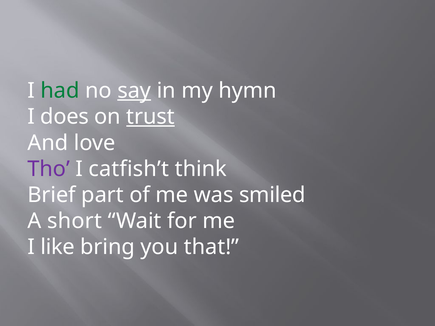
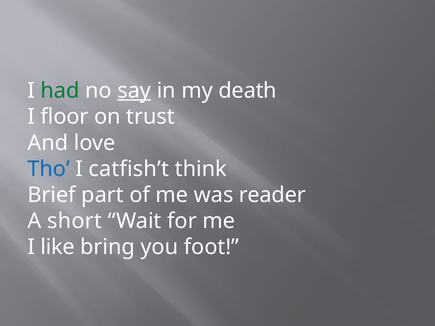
hymn: hymn -> death
does: does -> floor
trust underline: present -> none
Tho colour: purple -> blue
smiled: smiled -> reader
that: that -> foot
